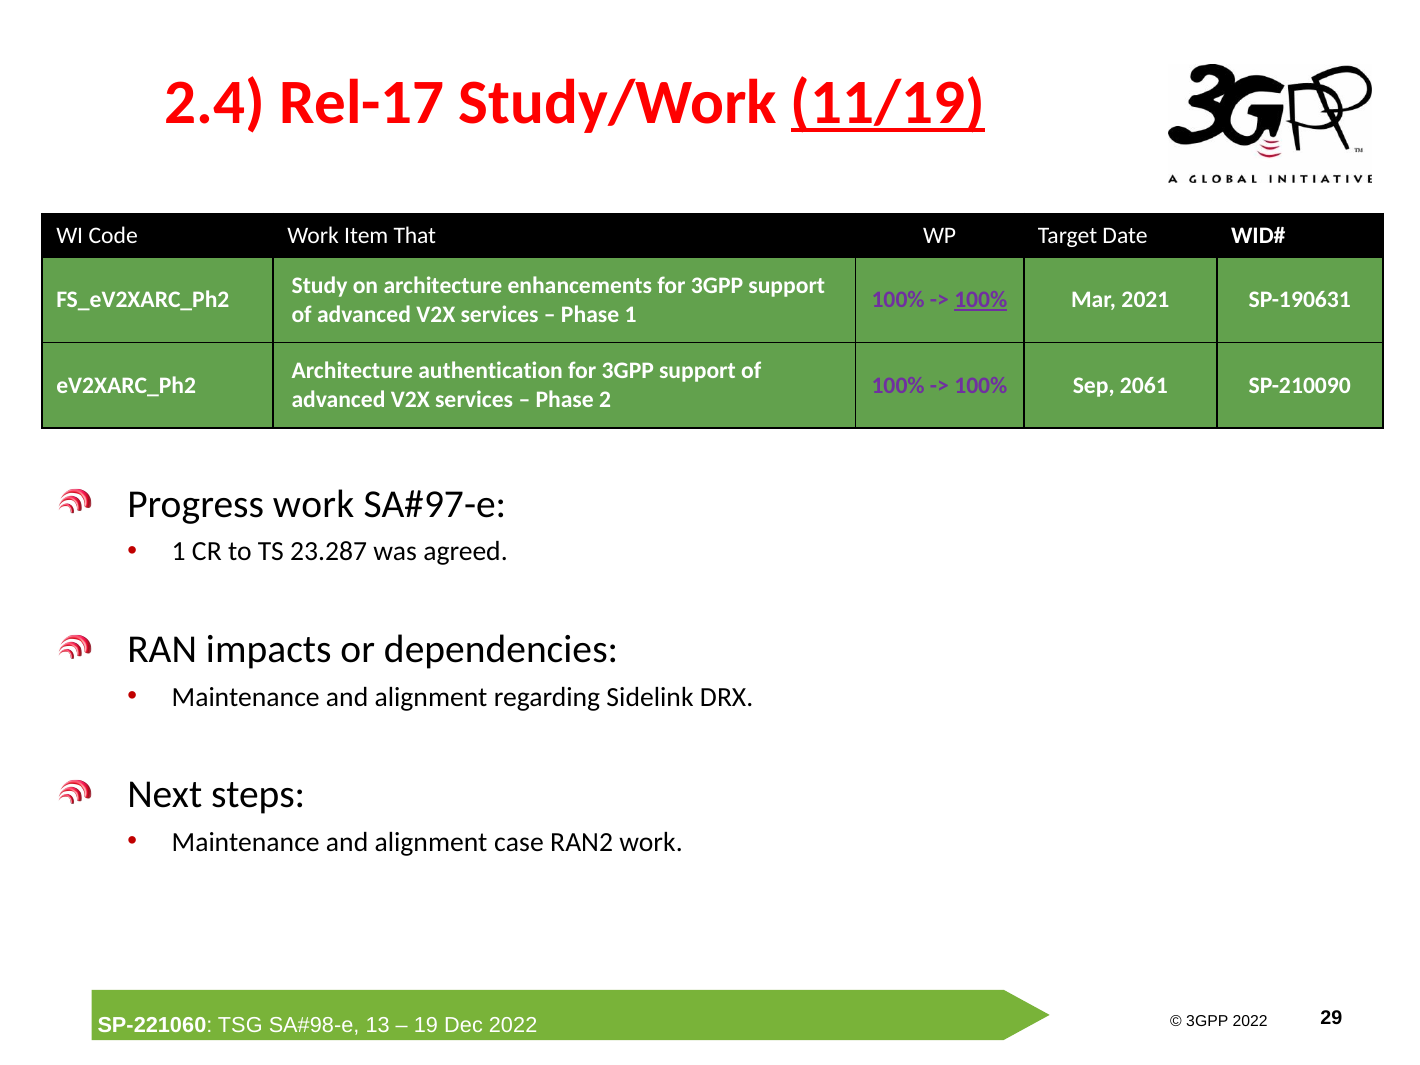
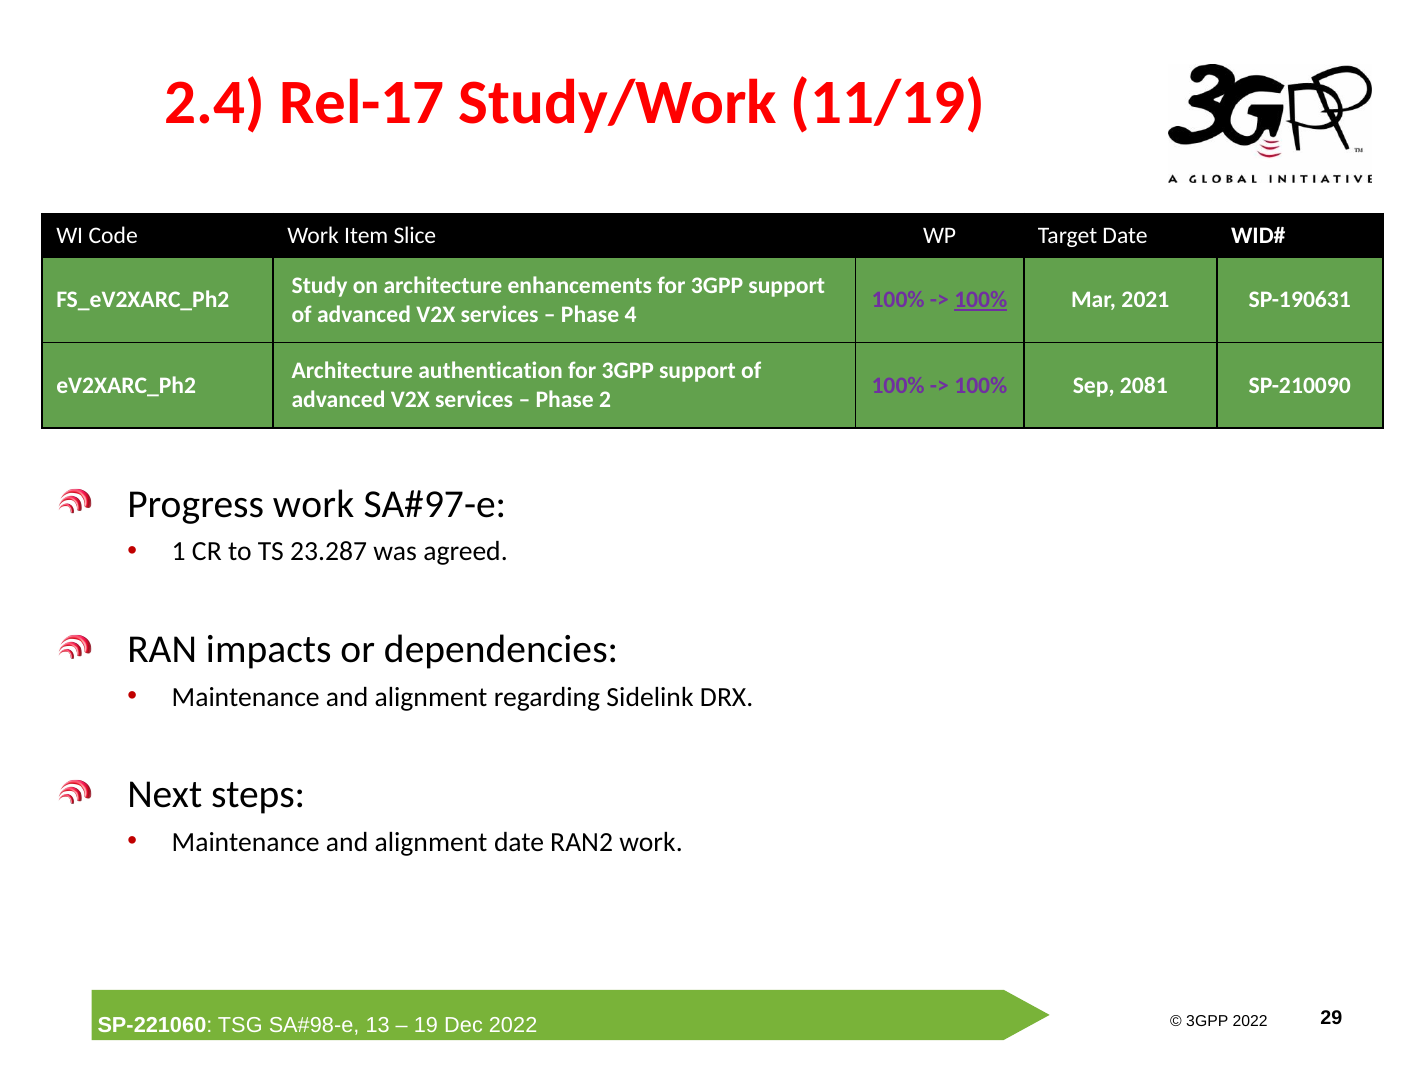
11/19 underline: present -> none
That: That -> Slice
Phase 1: 1 -> 4
2061: 2061 -> 2081
alignment case: case -> date
